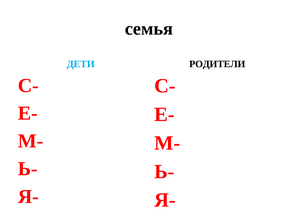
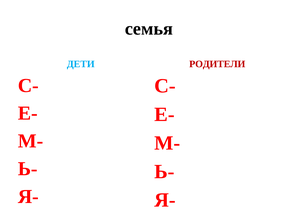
РОДИТЕЛИ colour: black -> red
